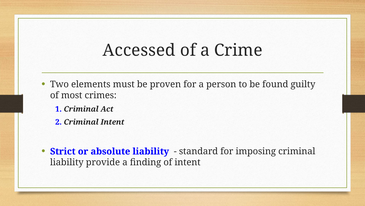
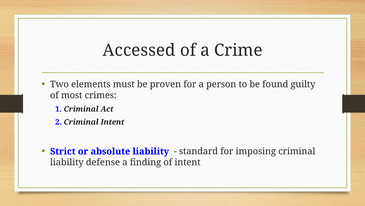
provide: provide -> defense
